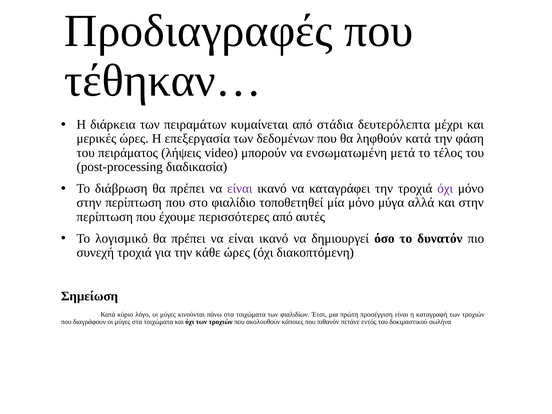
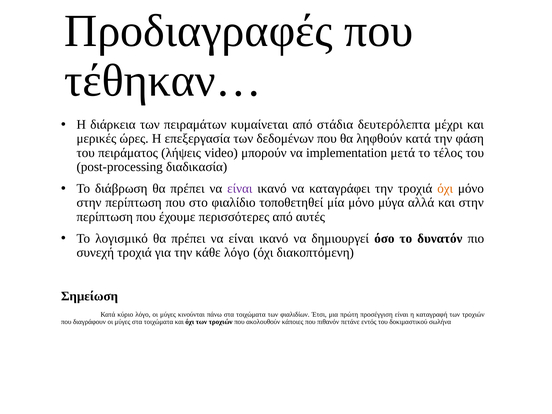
ενσωματωμένη: ενσωματωμένη -> implementation
όχι at (445, 189) colour: purple -> orange
κάθε ώρες: ώρες -> λόγο
